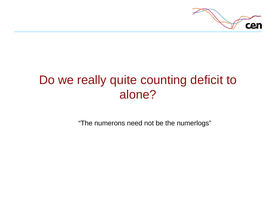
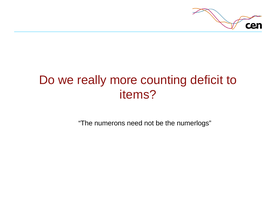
quite: quite -> more
alone: alone -> items
